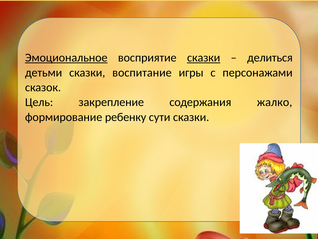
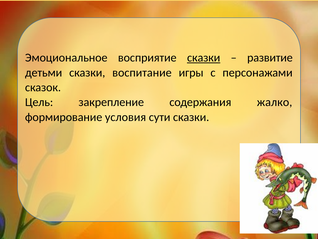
Эмоциональное underline: present -> none
делиться: делиться -> развитие
ребенку: ребенку -> условия
